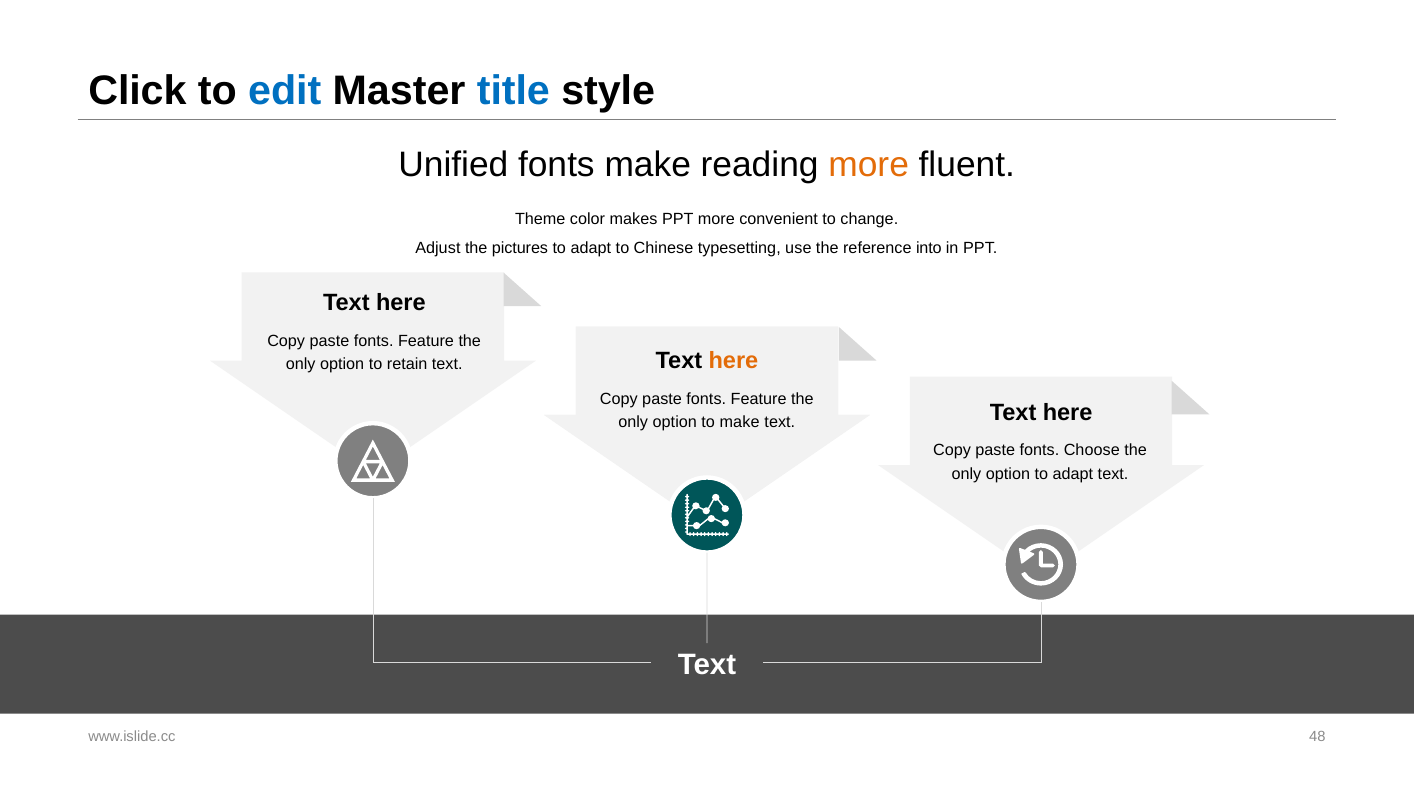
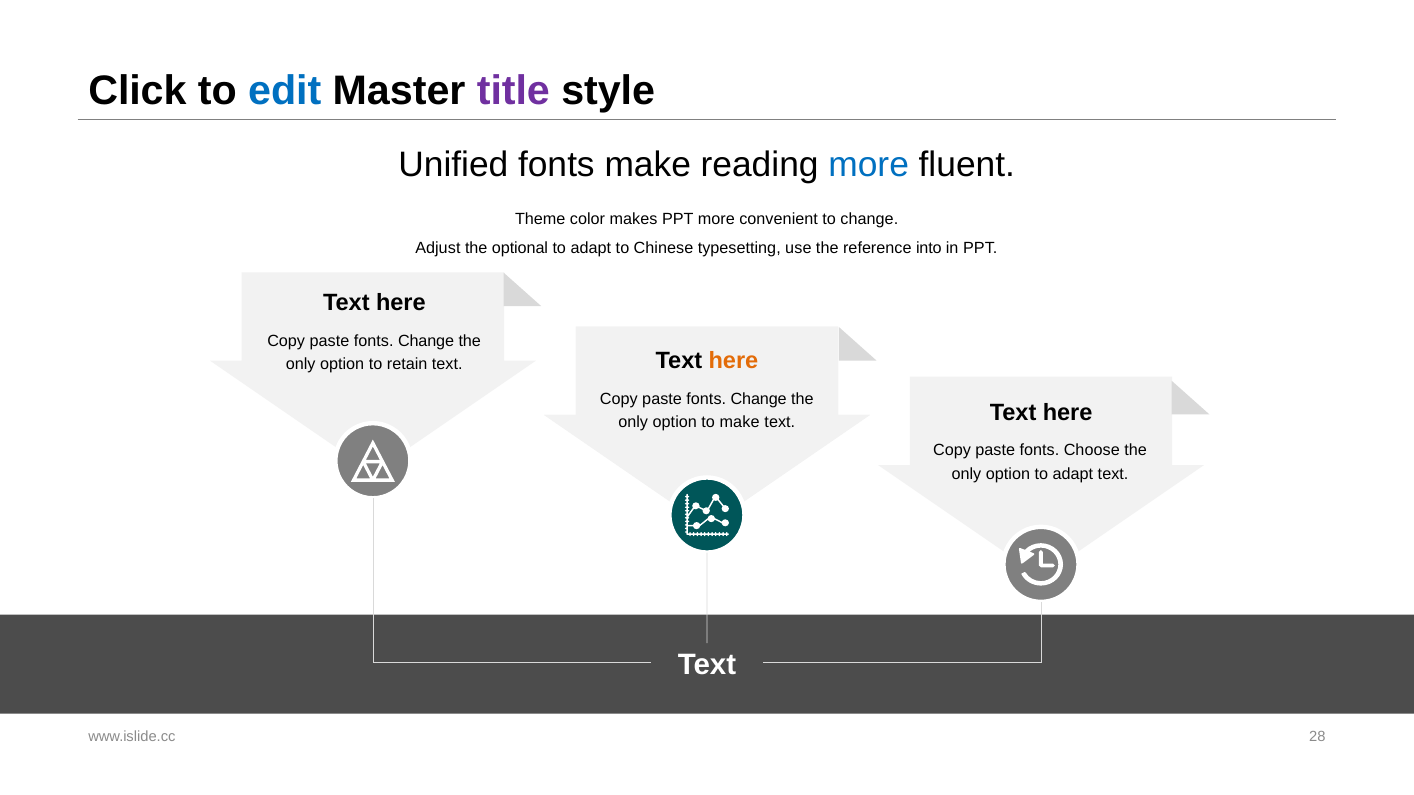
title colour: blue -> purple
more at (869, 164) colour: orange -> blue
pictures: pictures -> optional
Feature at (426, 341): Feature -> Change
Feature at (759, 399): Feature -> Change
48: 48 -> 28
